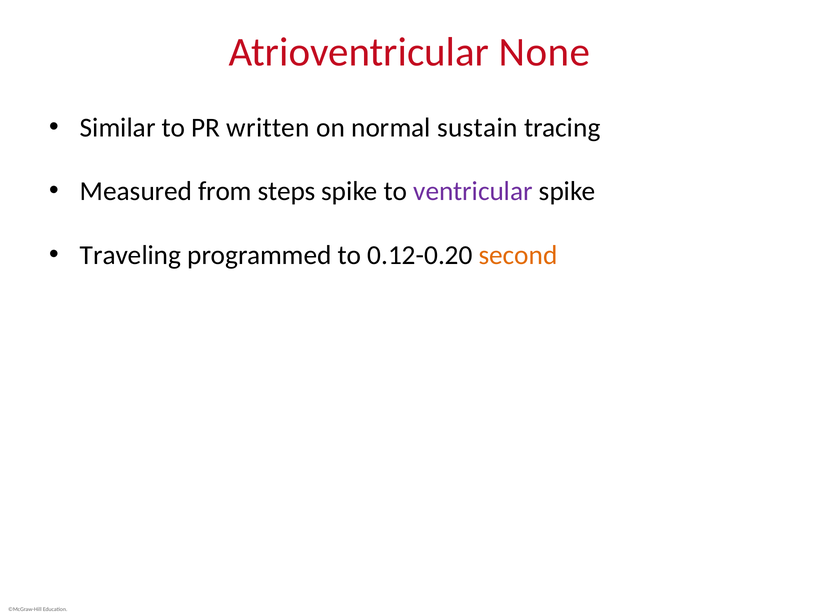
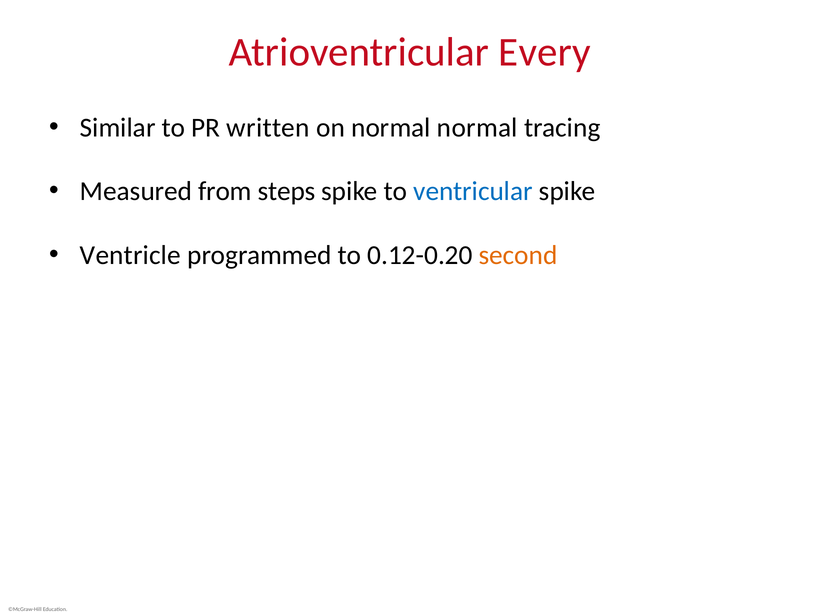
None: None -> Every
normal sustain: sustain -> normal
ventricular colour: purple -> blue
Traveling: Traveling -> Ventricle
